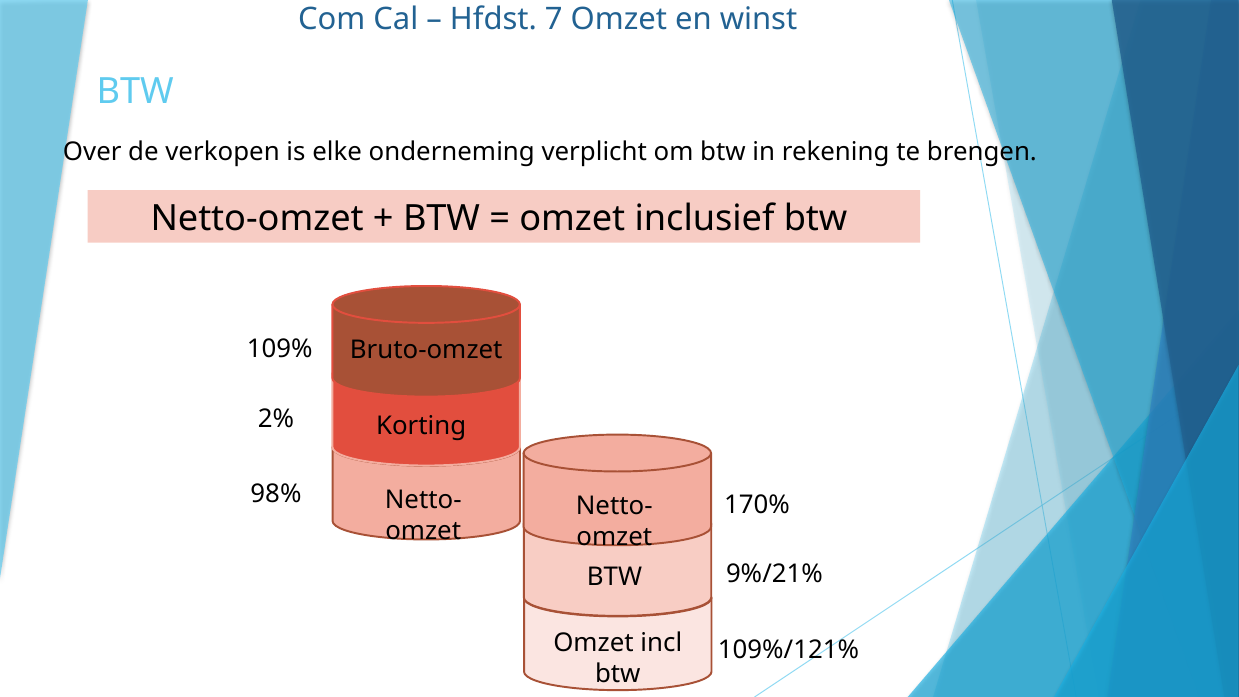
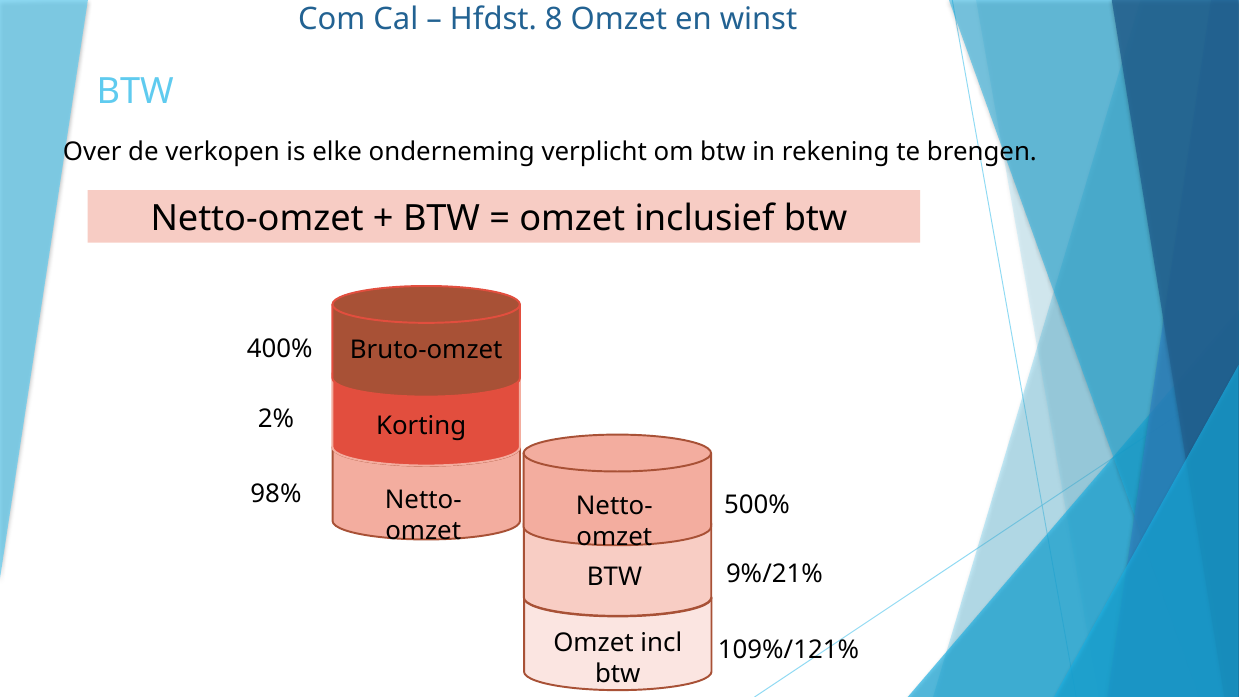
7: 7 -> 8
109%: 109% -> 400%
170%: 170% -> 500%
